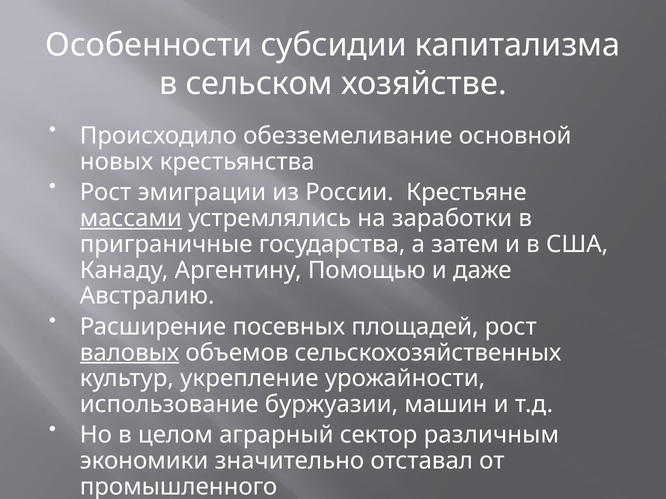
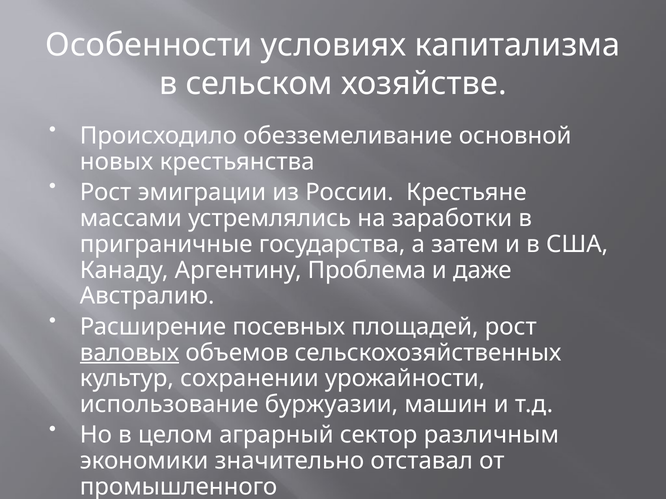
субсидии: субсидии -> условиях
массами underline: present -> none
Помощью: Помощью -> Проблема
укрепление: укрепление -> сохранении
